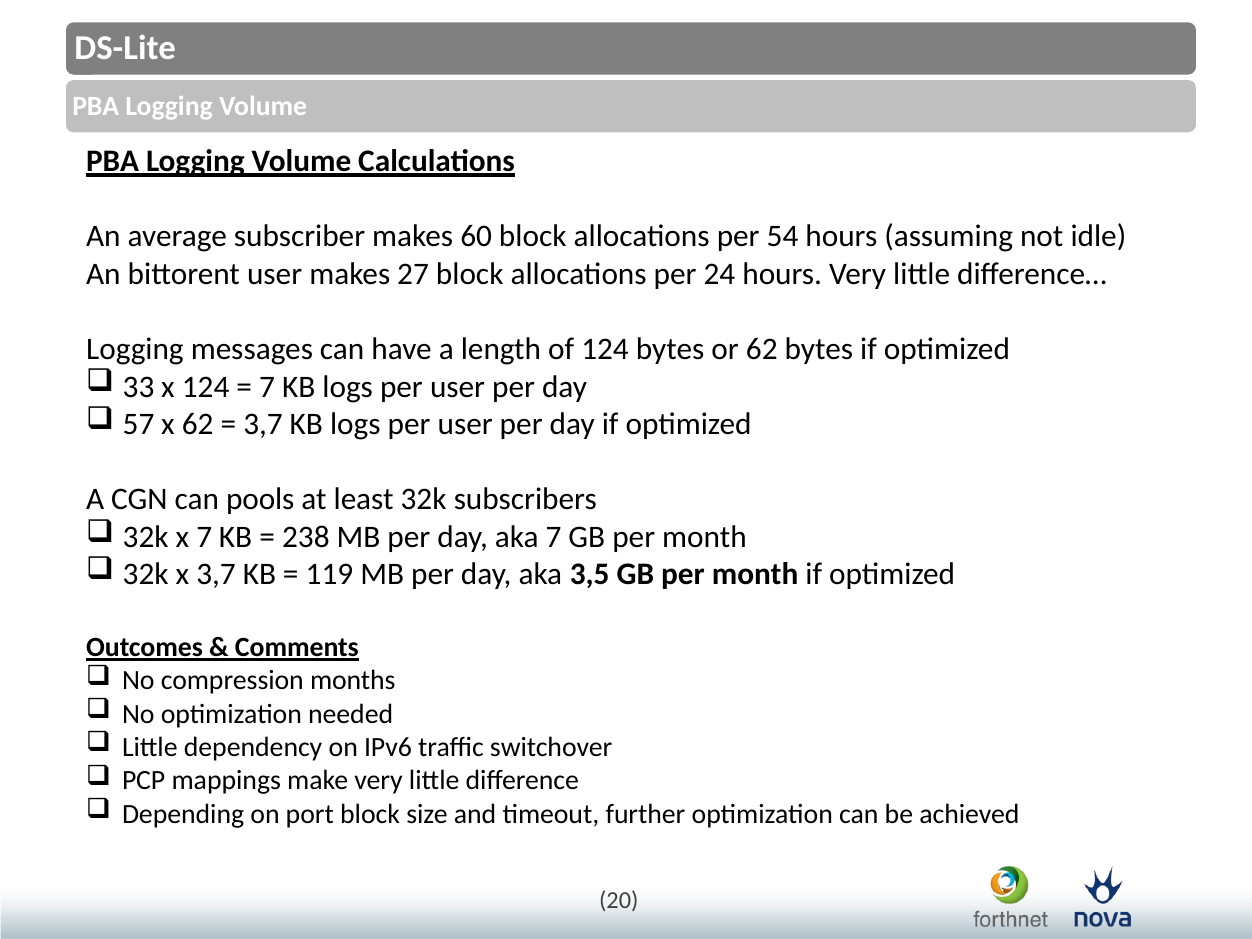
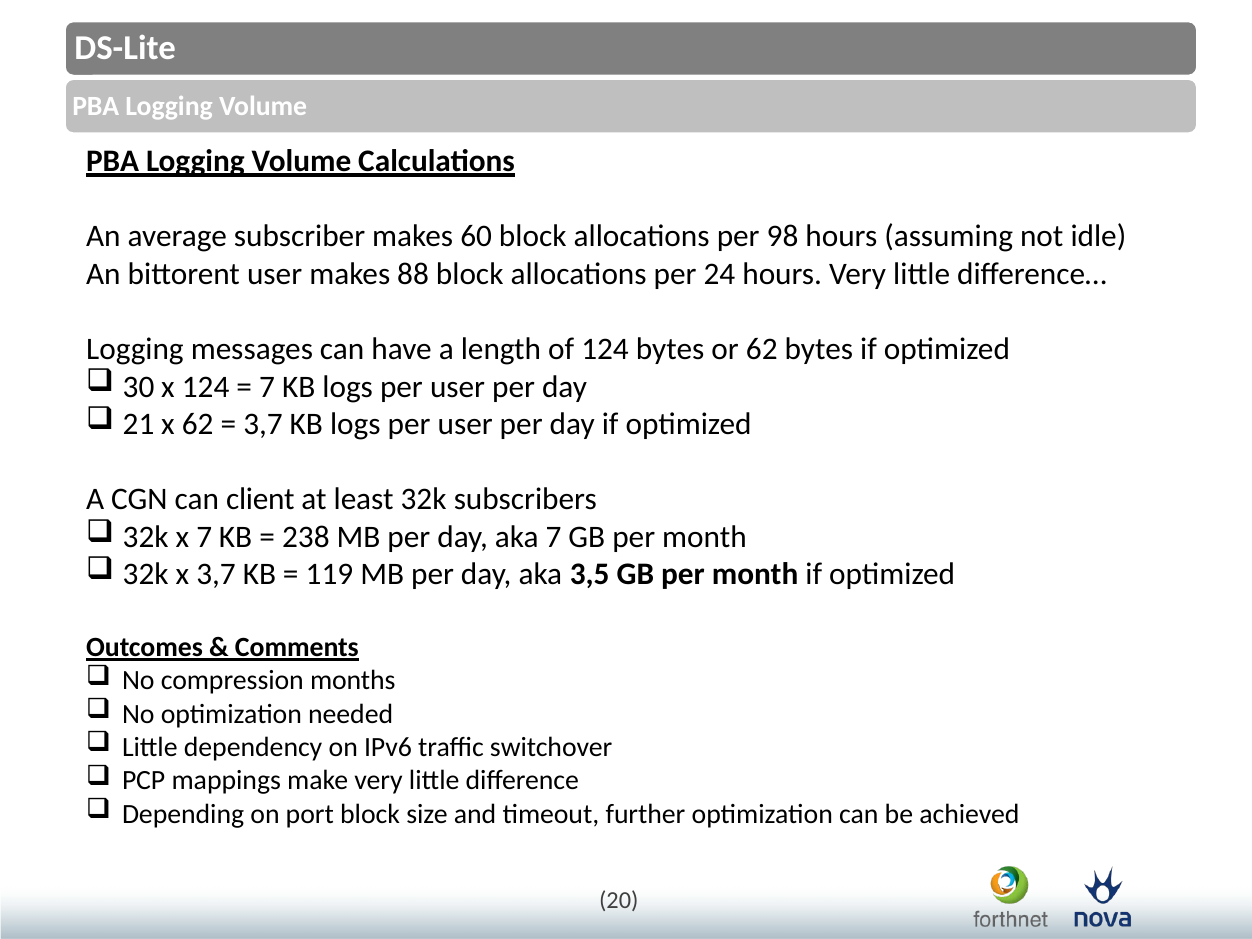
54: 54 -> 98
27: 27 -> 88
33: 33 -> 30
57: 57 -> 21
pools: pools -> client
